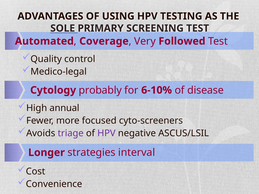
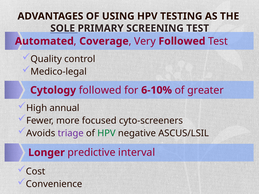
Cytology probably: probably -> followed
disease: disease -> greater
HPV at (106, 133) colour: purple -> green
strategies: strategies -> predictive
